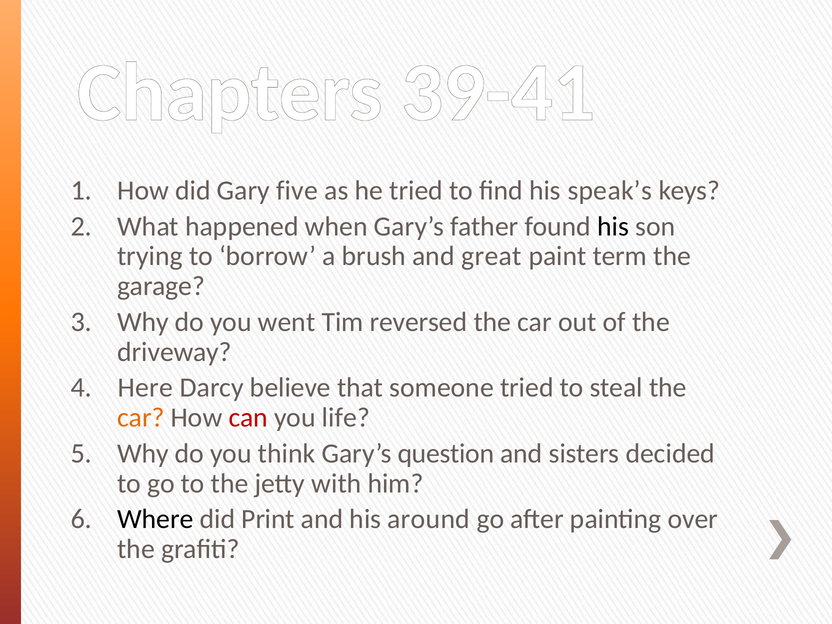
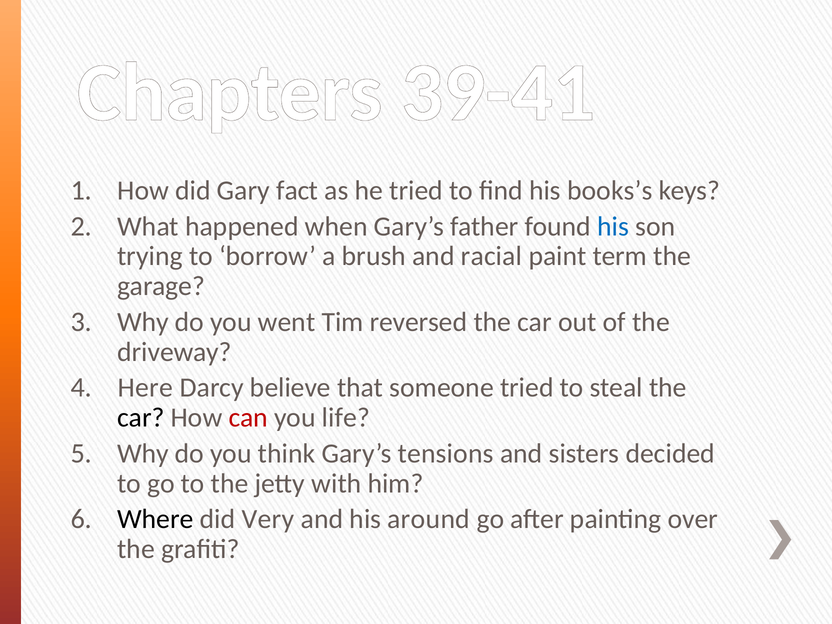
five: five -> fact
speak’s: speak’s -> books’s
his at (613, 226) colour: black -> blue
great: great -> racial
car at (141, 418) colour: orange -> black
question: question -> tensions
Print: Print -> Very
